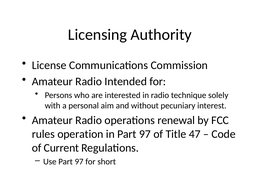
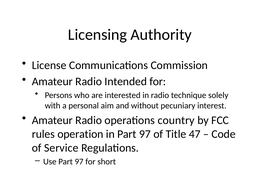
renewal: renewal -> country
Current: Current -> Service
